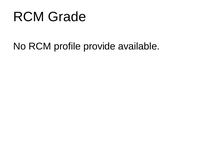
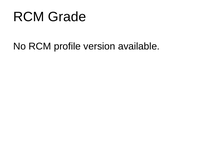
provide: provide -> version
